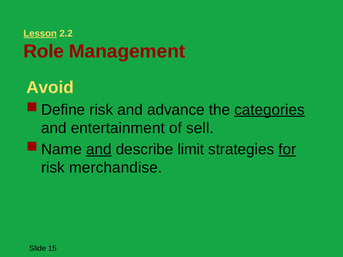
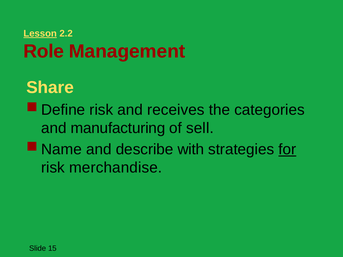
Avoid: Avoid -> Share
advance: advance -> receives
categories underline: present -> none
entertainment: entertainment -> manufacturing
and at (99, 150) underline: present -> none
limit: limit -> with
